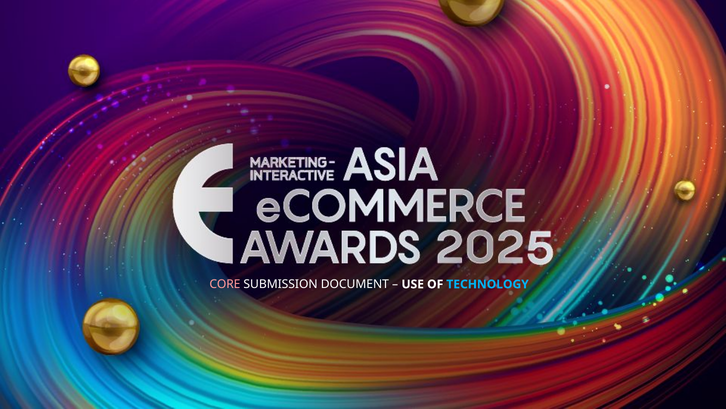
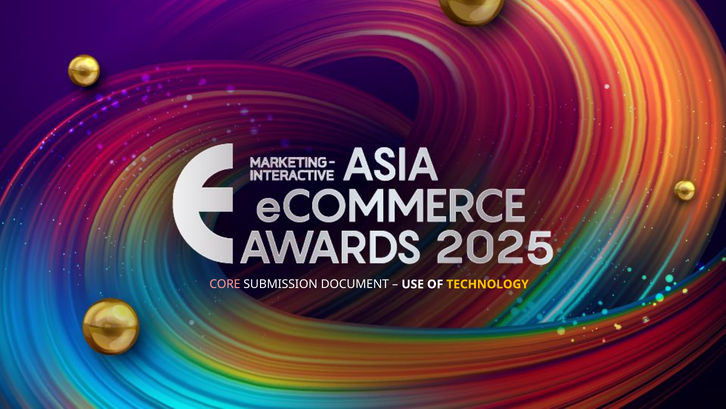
TECHNOLOGY colour: light blue -> yellow
